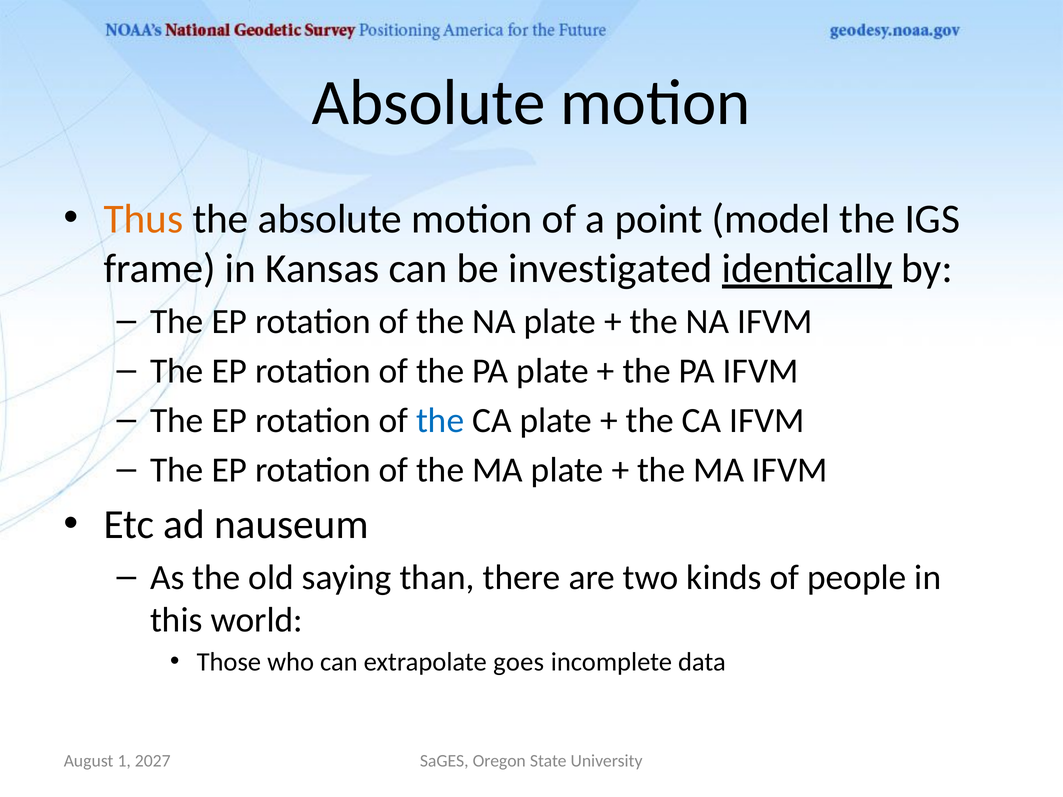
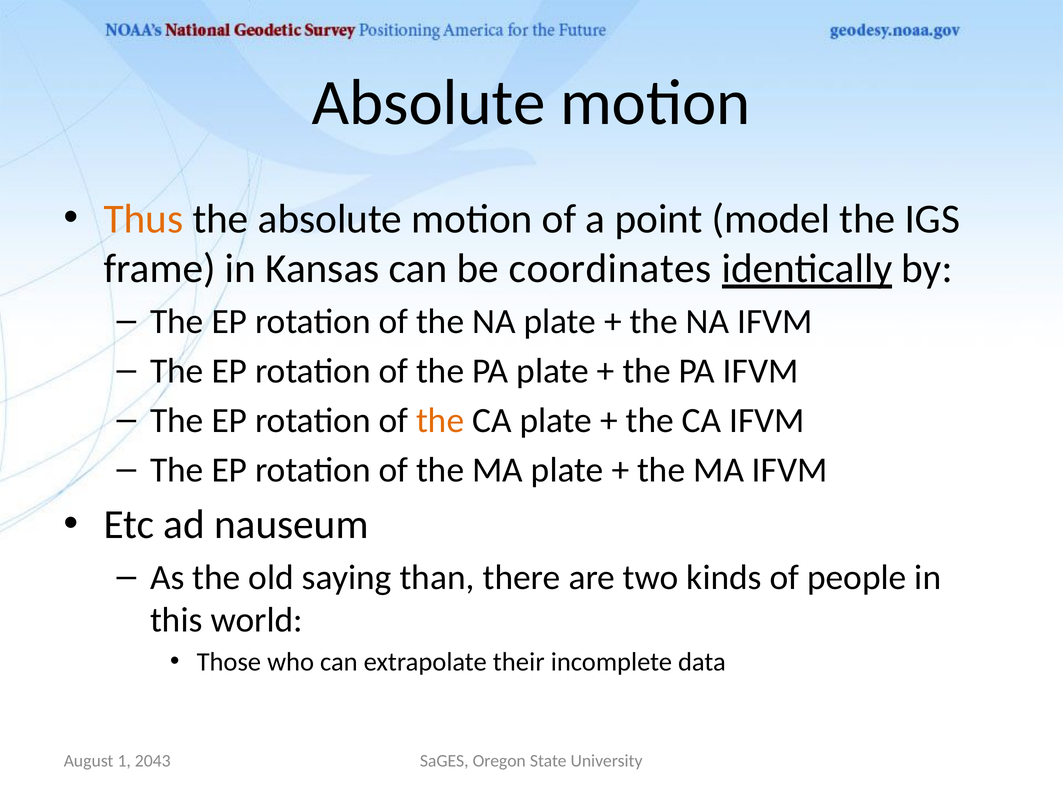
investigated: investigated -> coordinates
the at (440, 421) colour: blue -> orange
goes: goes -> their
2027: 2027 -> 2043
